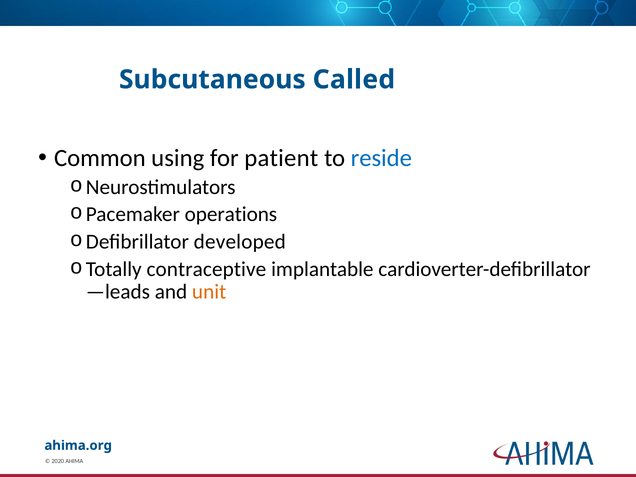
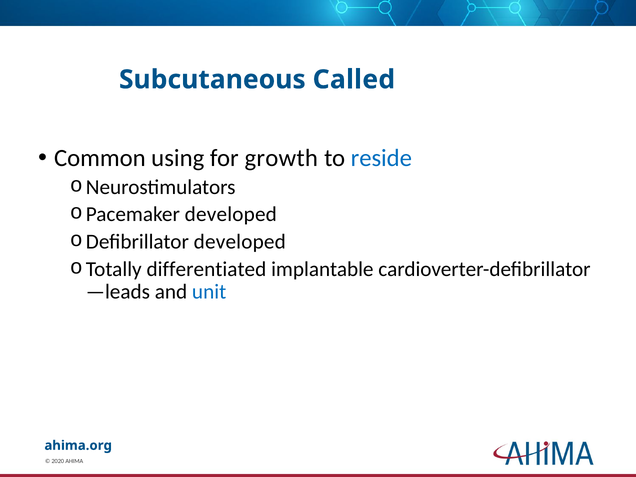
patient: patient -> growth
Pacemaker operations: operations -> developed
contraceptive: contraceptive -> differentiated
unit colour: orange -> blue
